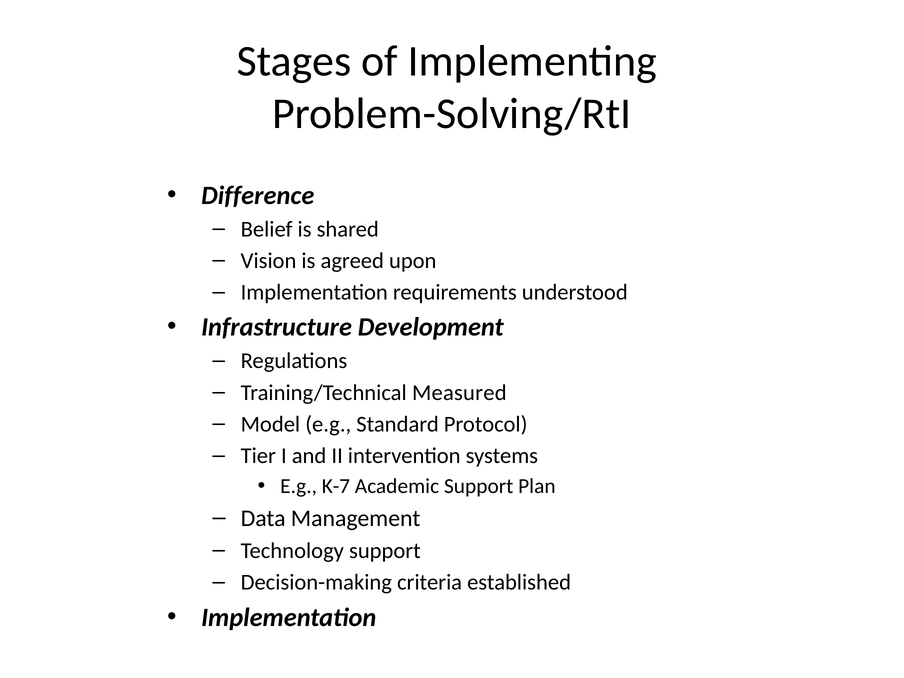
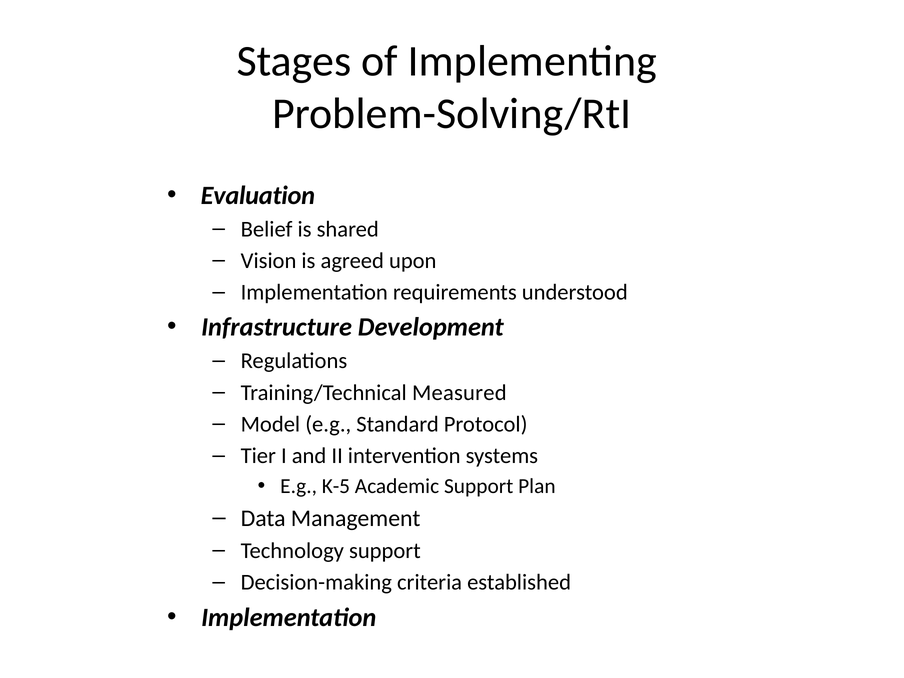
Difference: Difference -> Evaluation
K-7: K-7 -> K-5
